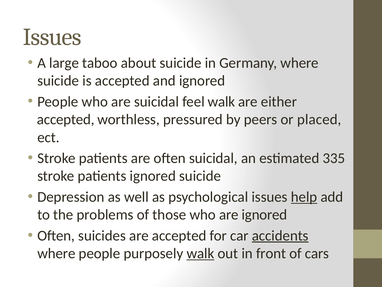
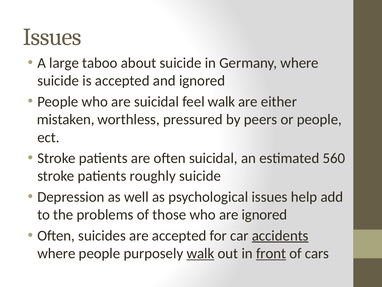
accepted at (66, 119): accepted -> mistaken
or placed: placed -> people
335: 335 -> 560
patients ignored: ignored -> roughly
help underline: present -> none
front underline: none -> present
